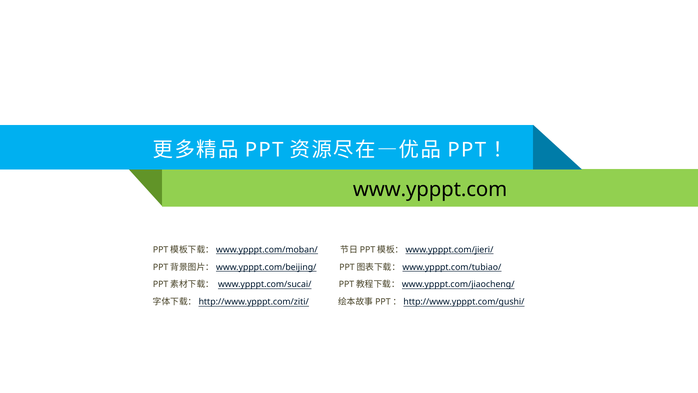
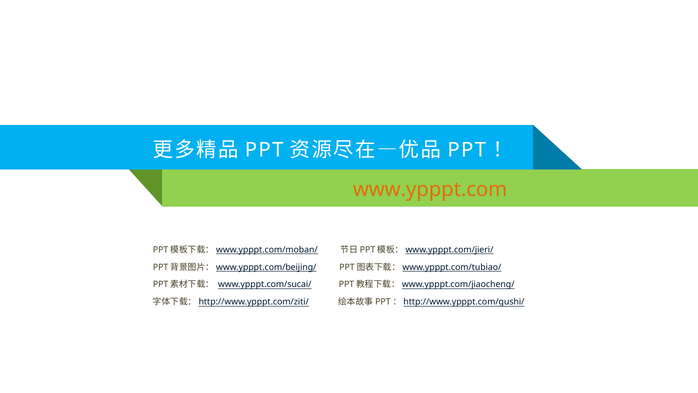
www.ypppt.com colour: black -> orange
